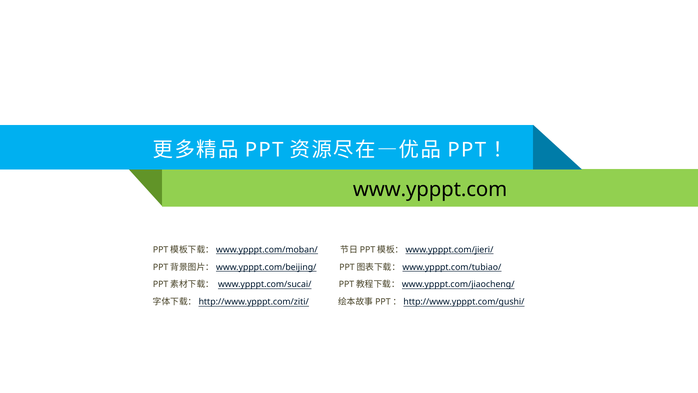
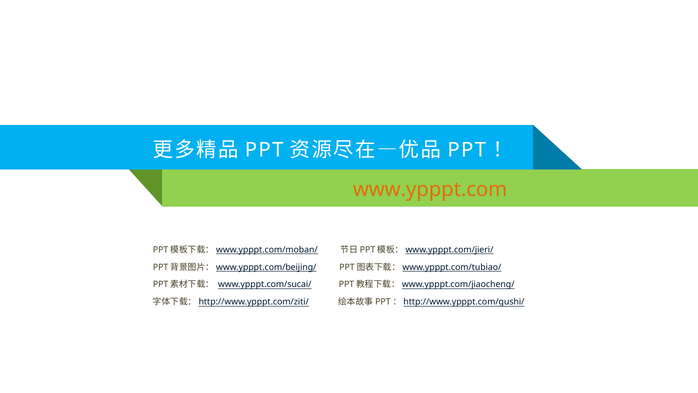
www.ypppt.com colour: black -> orange
